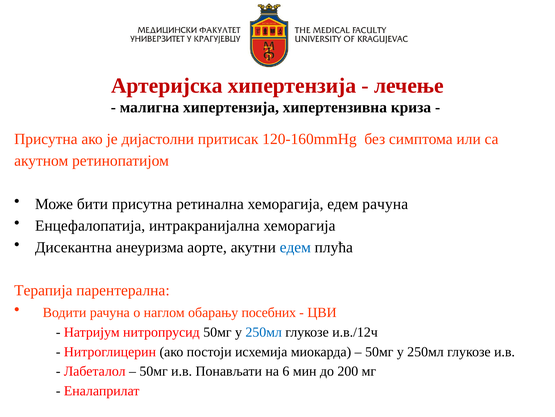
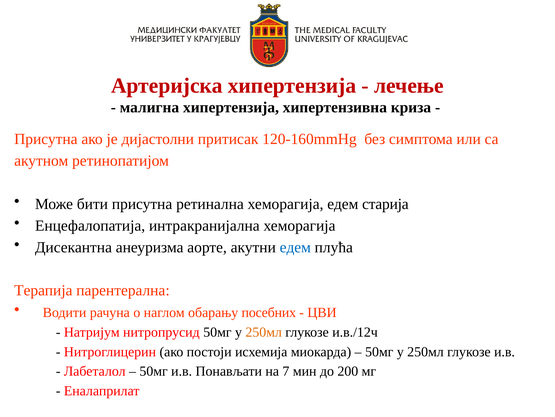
едем рачуна: рачуна -> старија
250мл at (264, 332) colour: blue -> orange
6: 6 -> 7
